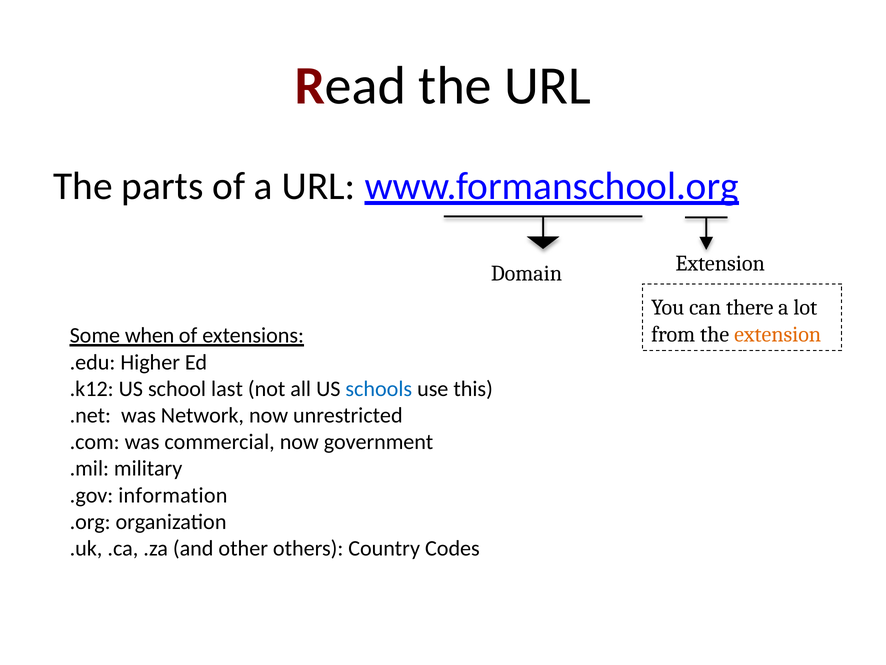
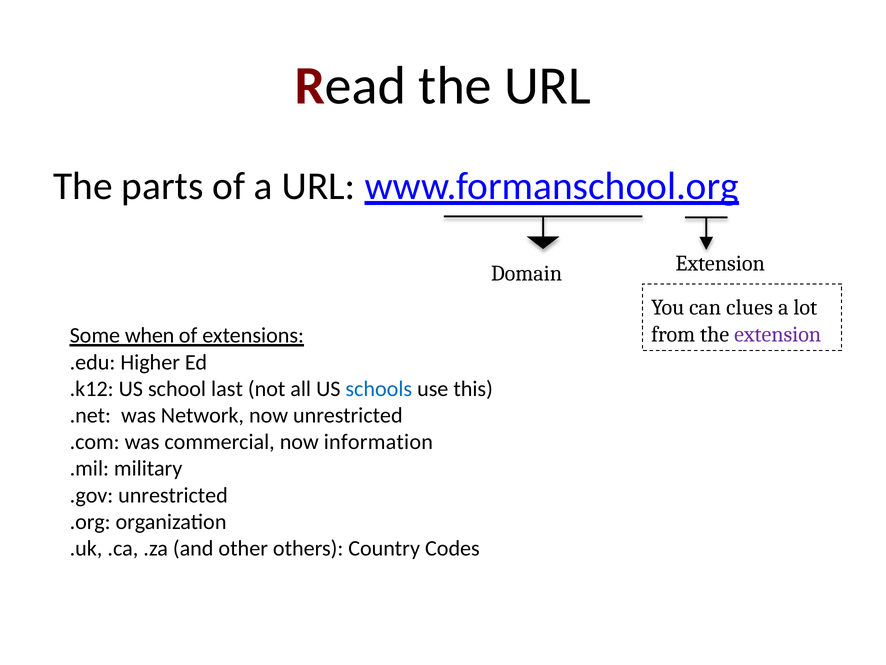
there: there -> clues
extension at (778, 334) colour: orange -> purple
government: government -> information
.gov information: information -> unrestricted
